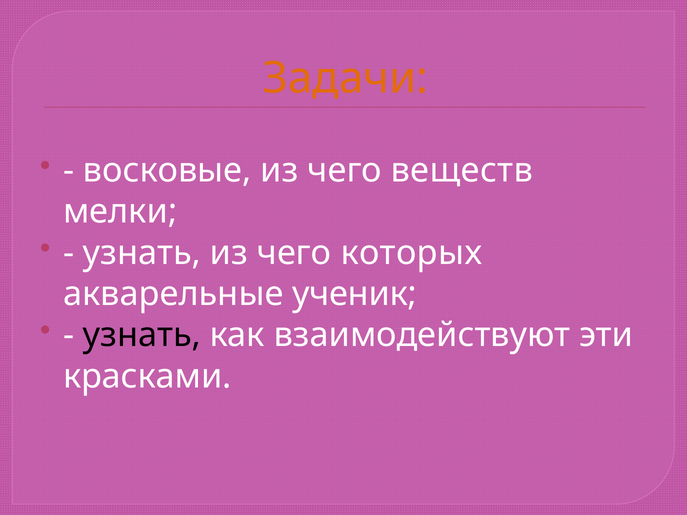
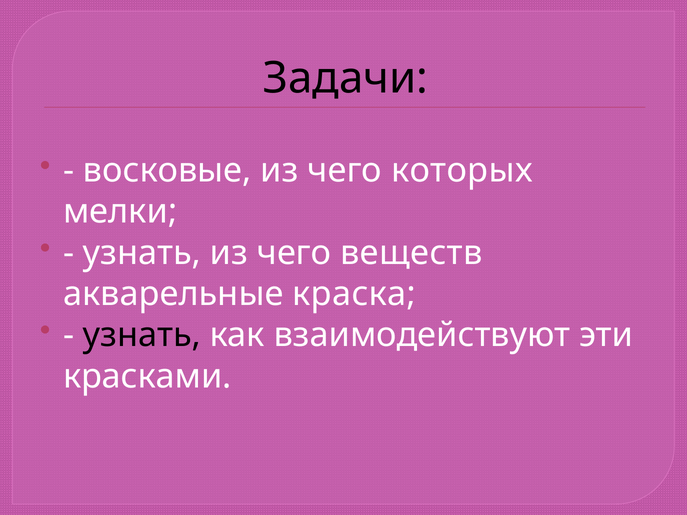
Задачи colour: orange -> black
веществ: веществ -> которых
которых: которых -> веществ
ученик: ученик -> краска
